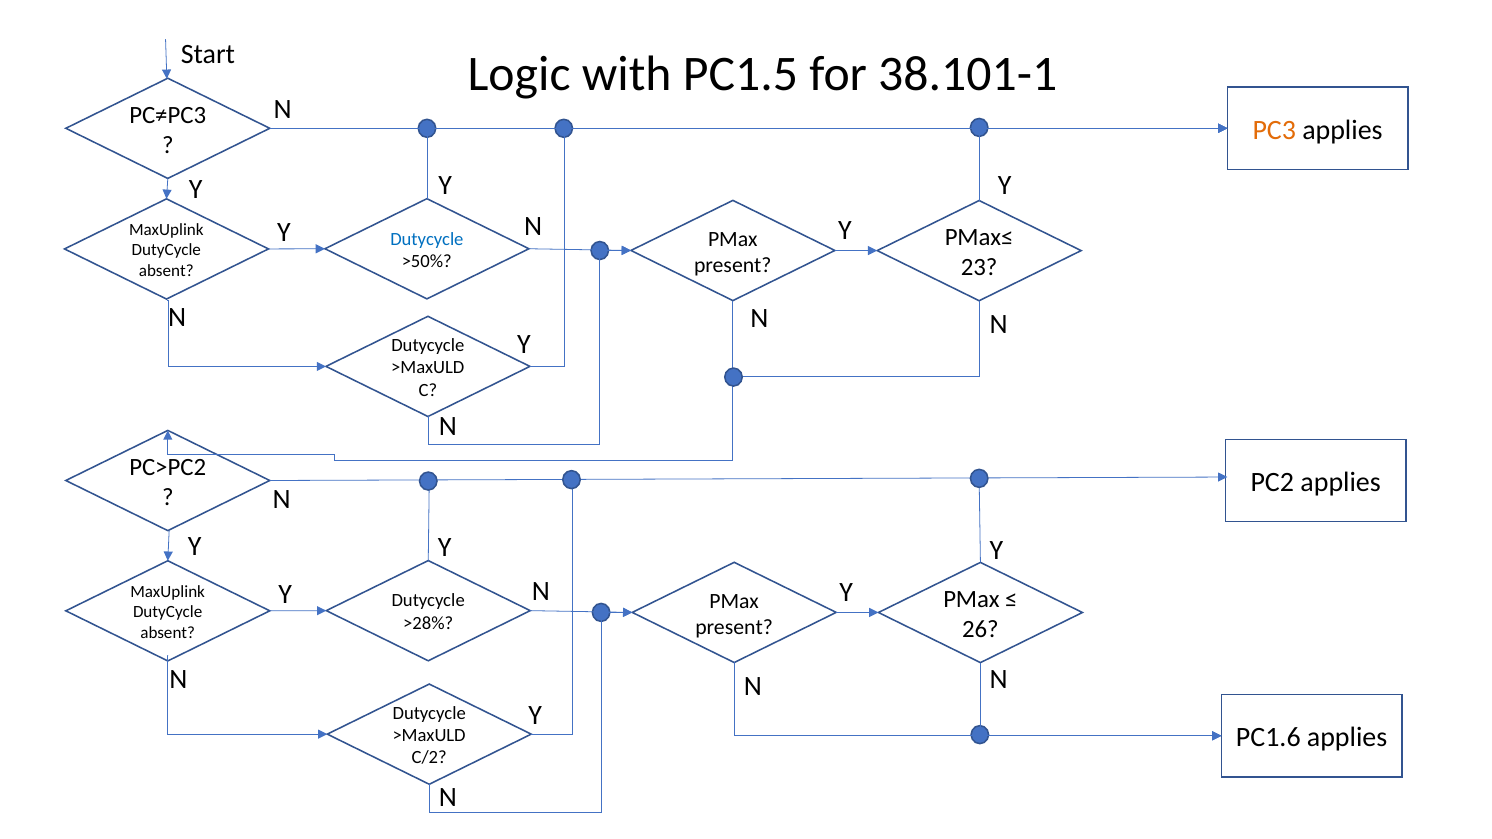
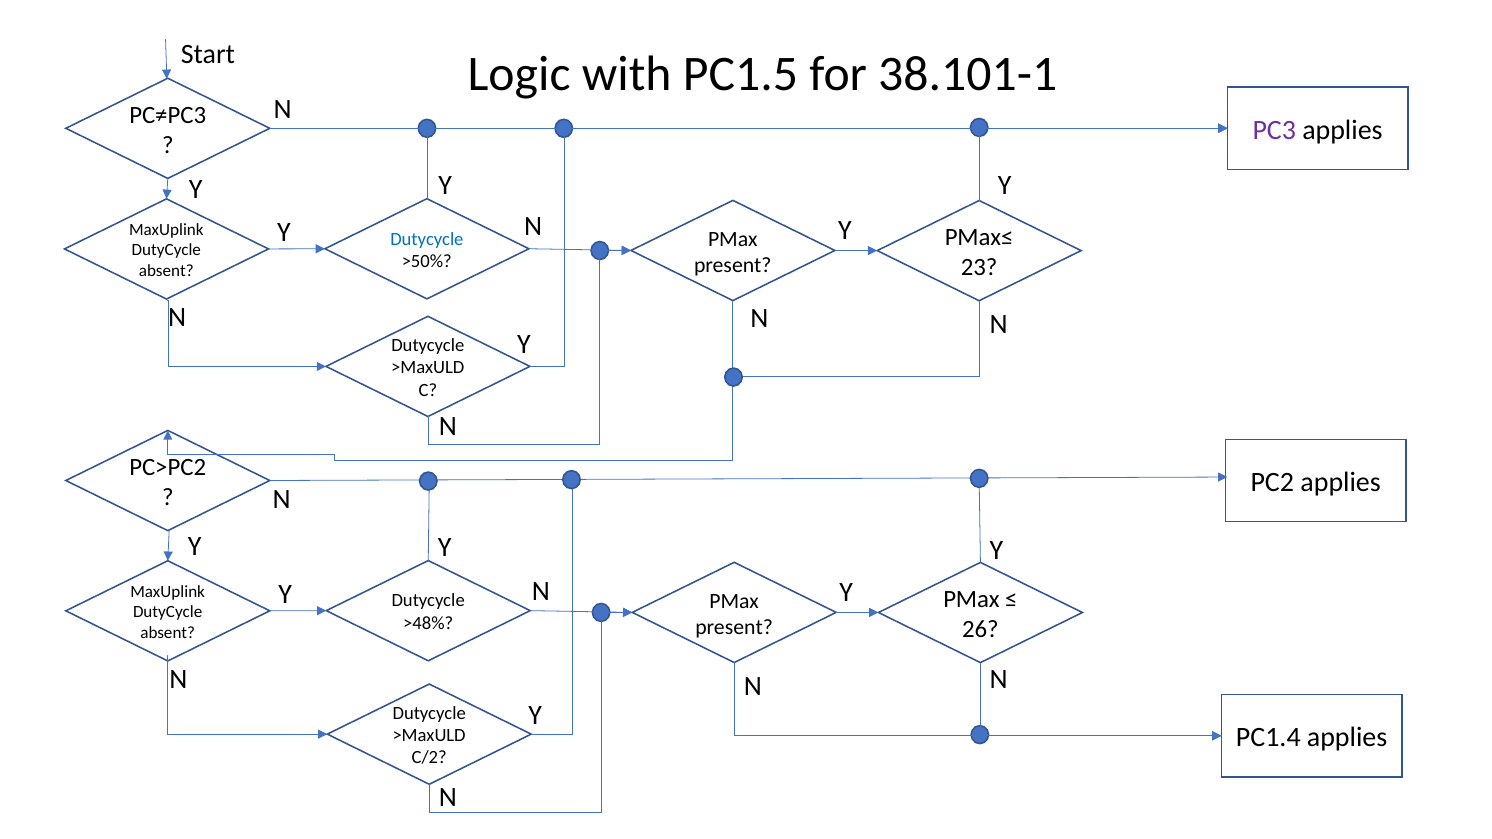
PC3 colour: orange -> purple
>28%: >28% -> >48%
PC1.6: PC1.6 -> PC1.4
